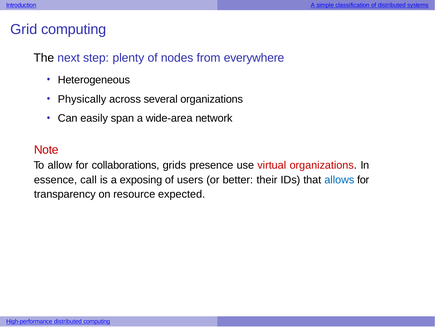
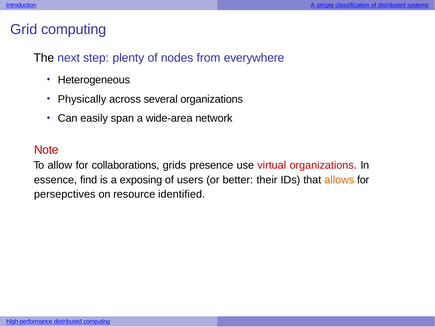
call: call -> find
allows colour: blue -> orange
transparency: transparency -> persepctives
expected: expected -> identified
